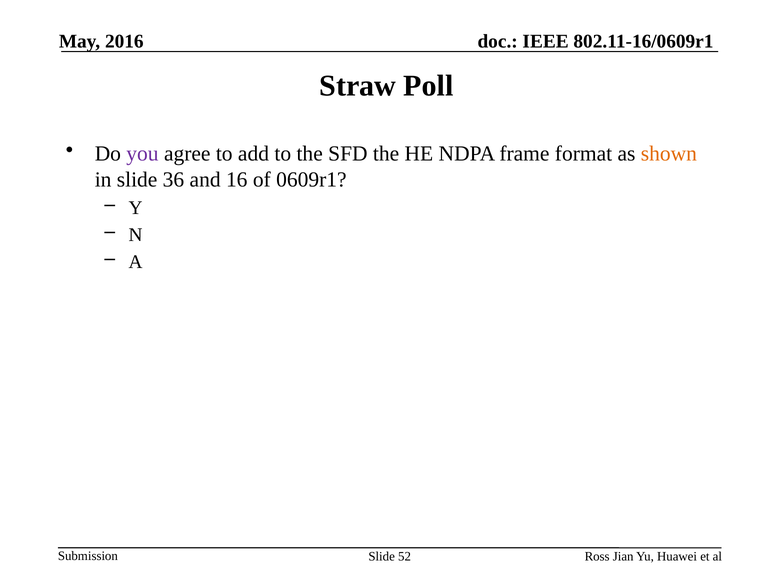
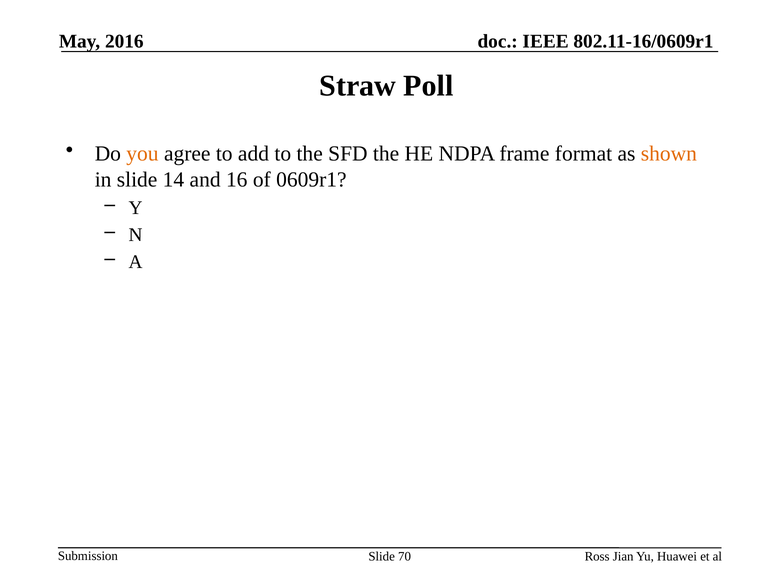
you colour: purple -> orange
36: 36 -> 14
52: 52 -> 70
